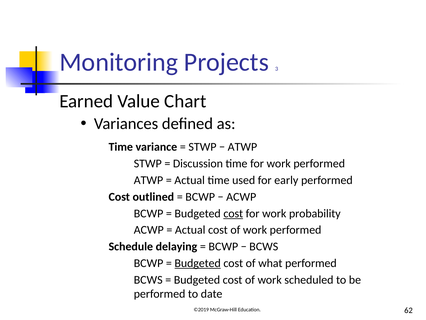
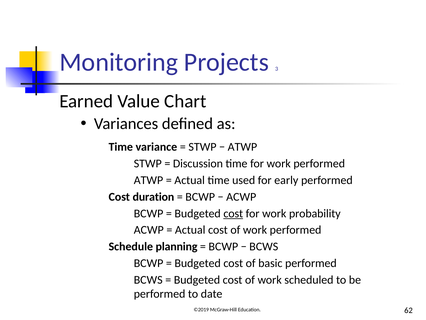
outlined: outlined -> duration
delaying: delaying -> planning
Budgeted at (198, 263) underline: present -> none
what: what -> basic
